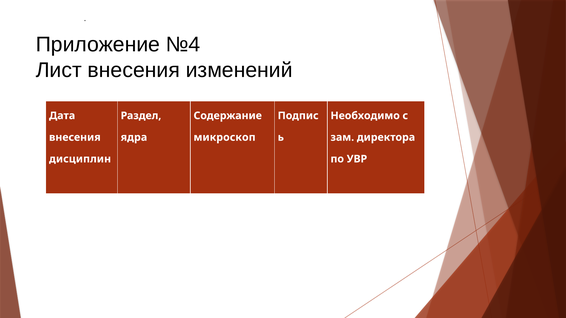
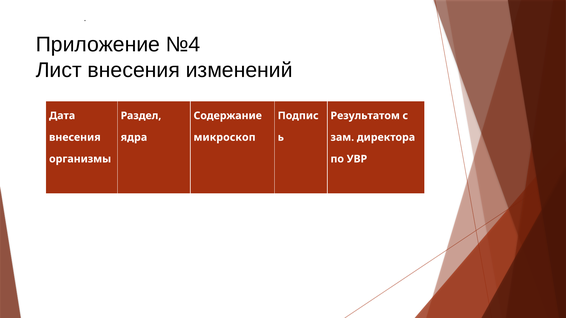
Необходимо: Необходимо -> Результатом
дисциплин: дисциплин -> организмы
